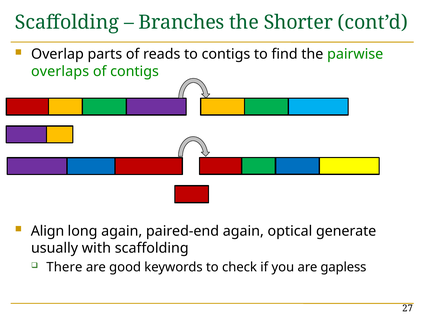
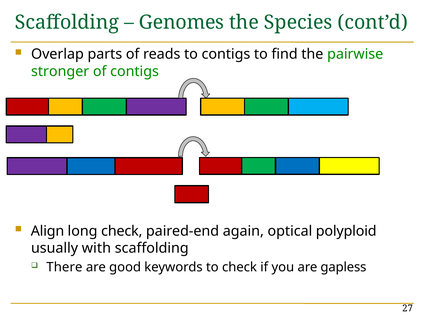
Branches: Branches -> Genomes
Shorter: Shorter -> Species
overlaps: overlaps -> stronger
long again: again -> check
generate: generate -> polyploid
